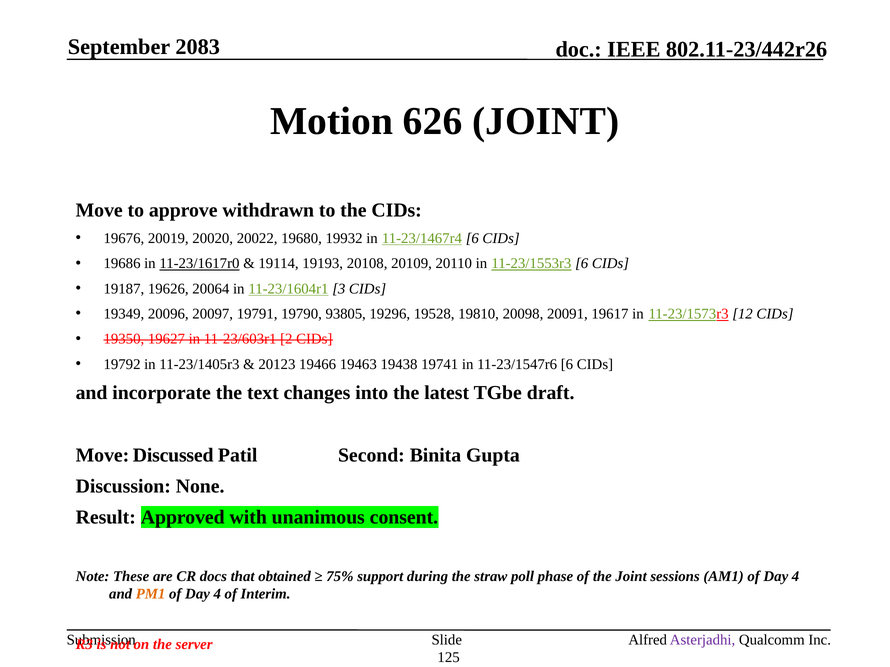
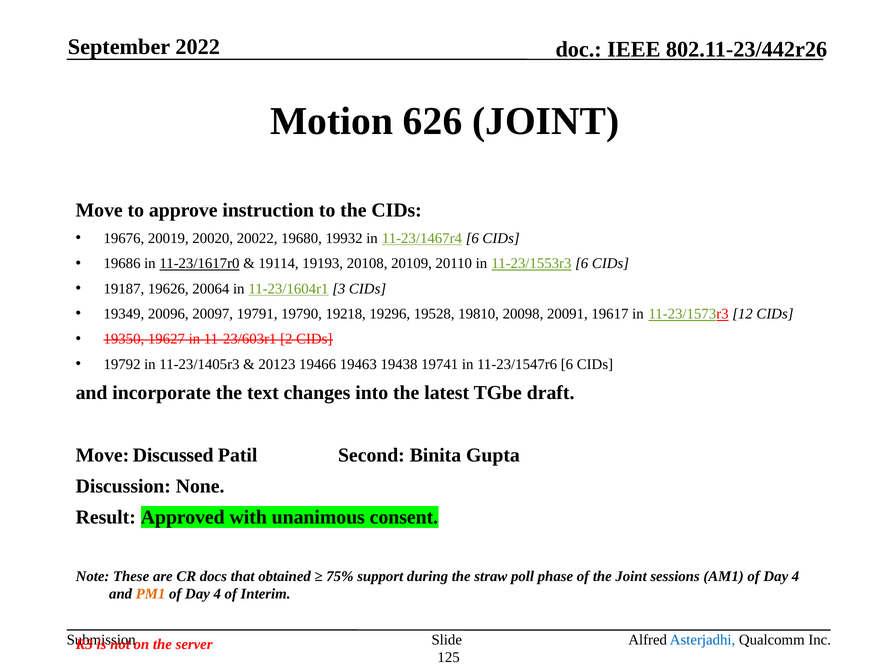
2083: 2083 -> 2022
withdrawn: withdrawn -> instruction
93805: 93805 -> 19218
Asterjadhi colour: purple -> blue
